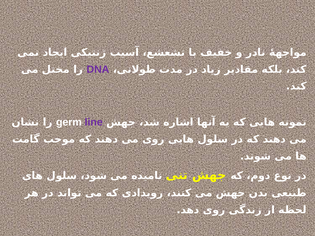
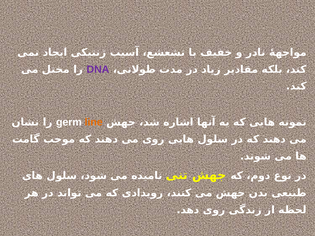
line colour: purple -> orange
